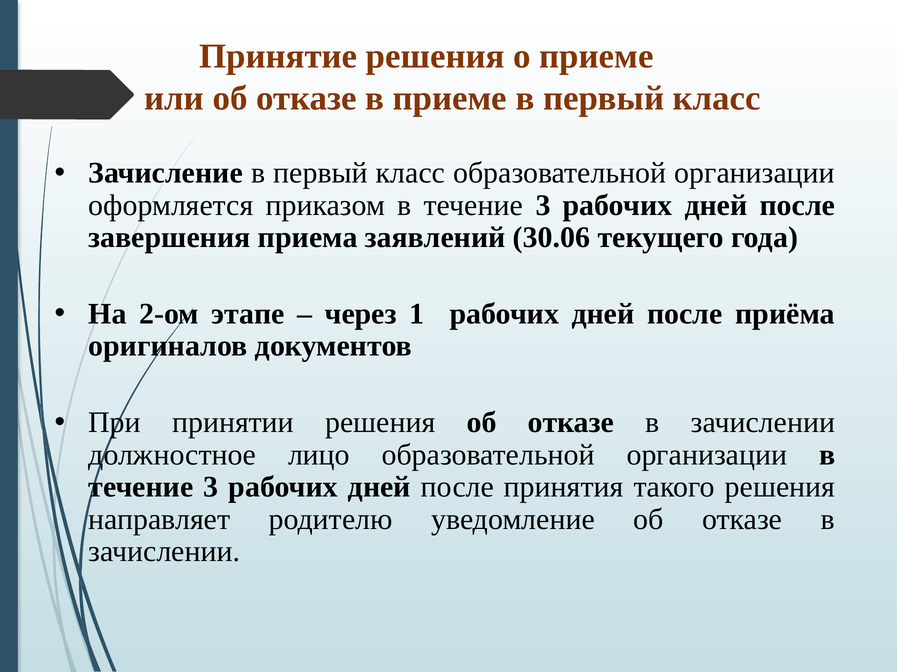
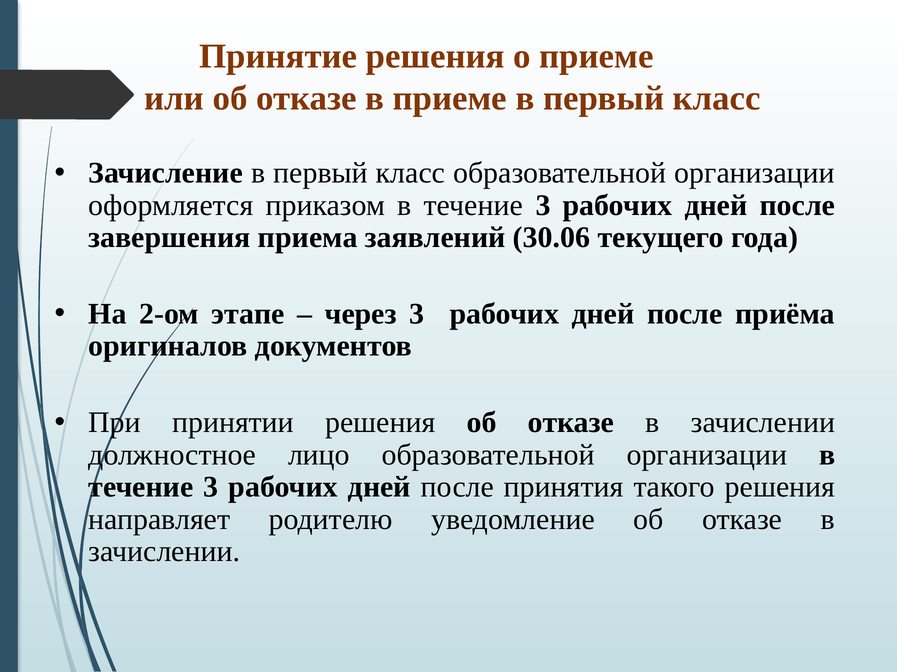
через 1: 1 -> 3
